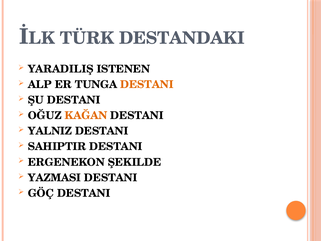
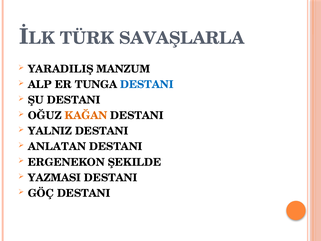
DESTANDAKI: DESTANDAKI -> SAVAŞLARLA
ISTENEN: ISTENEN -> MANZUM
DESTANI at (147, 84) colour: orange -> blue
SAHIPTIR: SAHIPTIR -> ANLATAN
